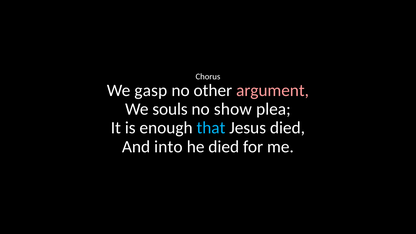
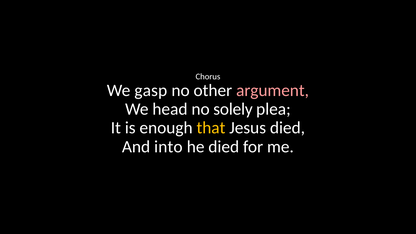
souls: souls -> head
show: show -> solely
that colour: light blue -> yellow
